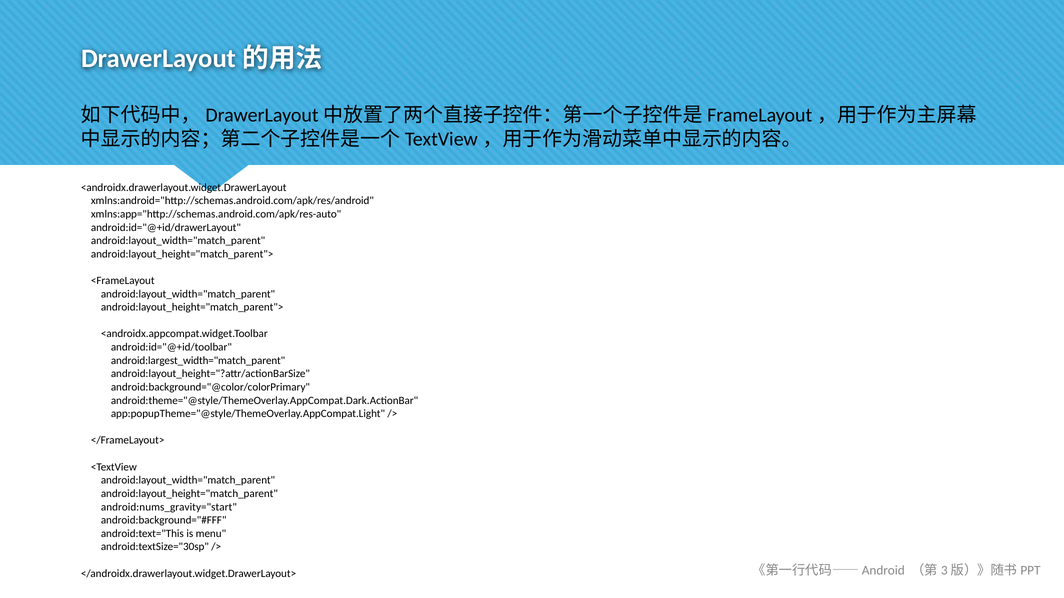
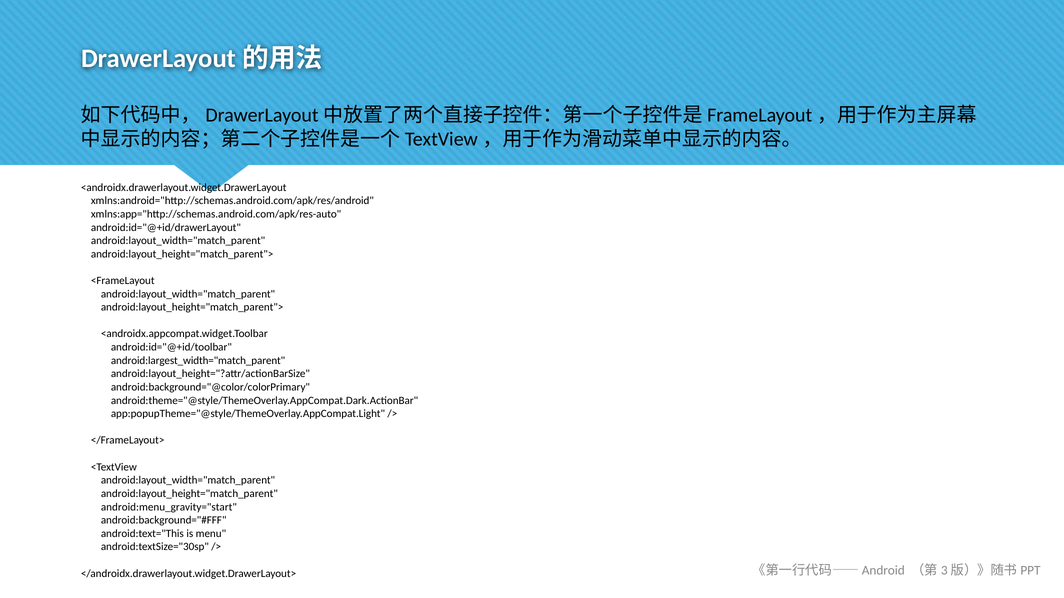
android:nums_gravity="start: android:nums_gravity="start -> android:menu_gravity="start
